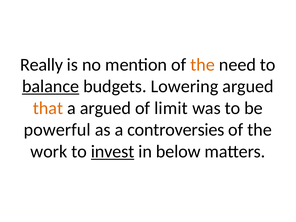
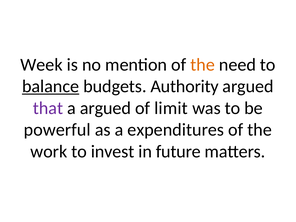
Really: Really -> Week
Lowering: Lowering -> Authority
that colour: orange -> purple
controversies: controversies -> expenditures
invest underline: present -> none
below: below -> future
